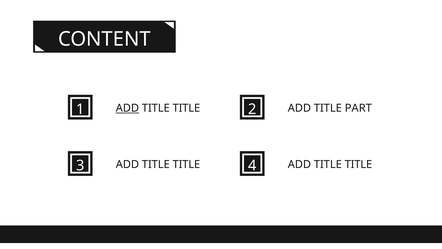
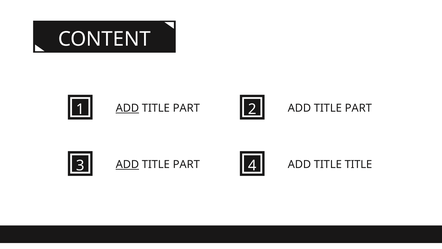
TITLE at (186, 108): TITLE -> PART
ADD at (127, 164) underline: none -> present
TITLE at (186, 164): TITLE -> PART
